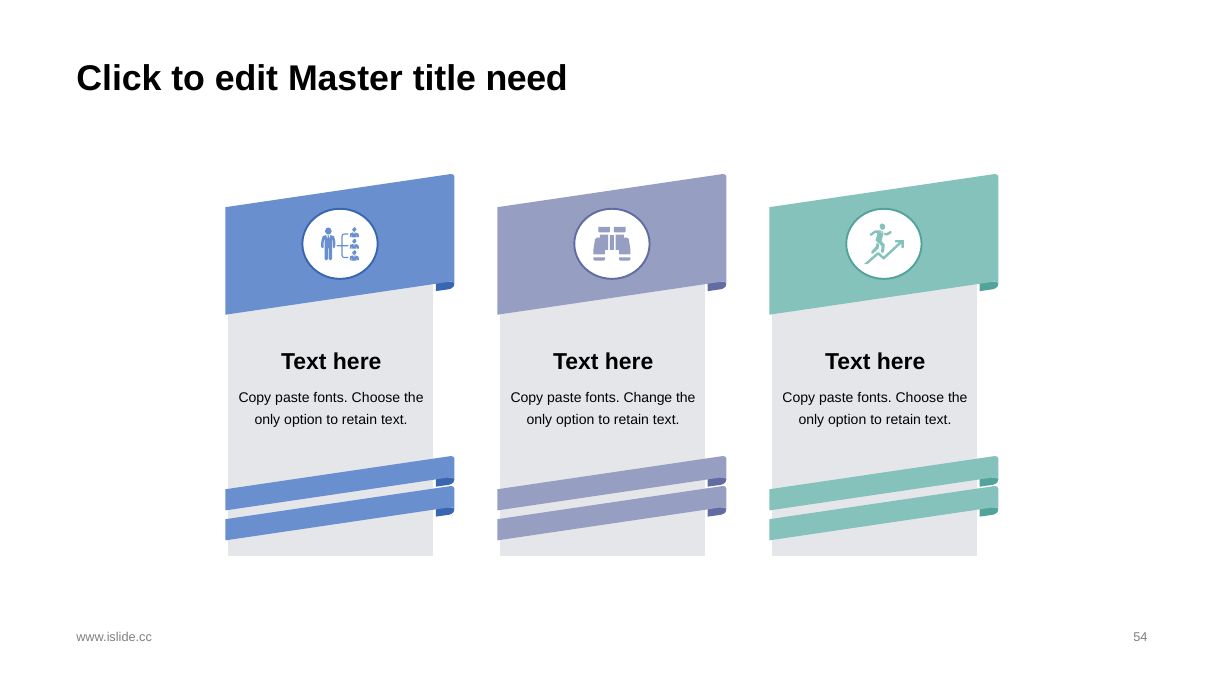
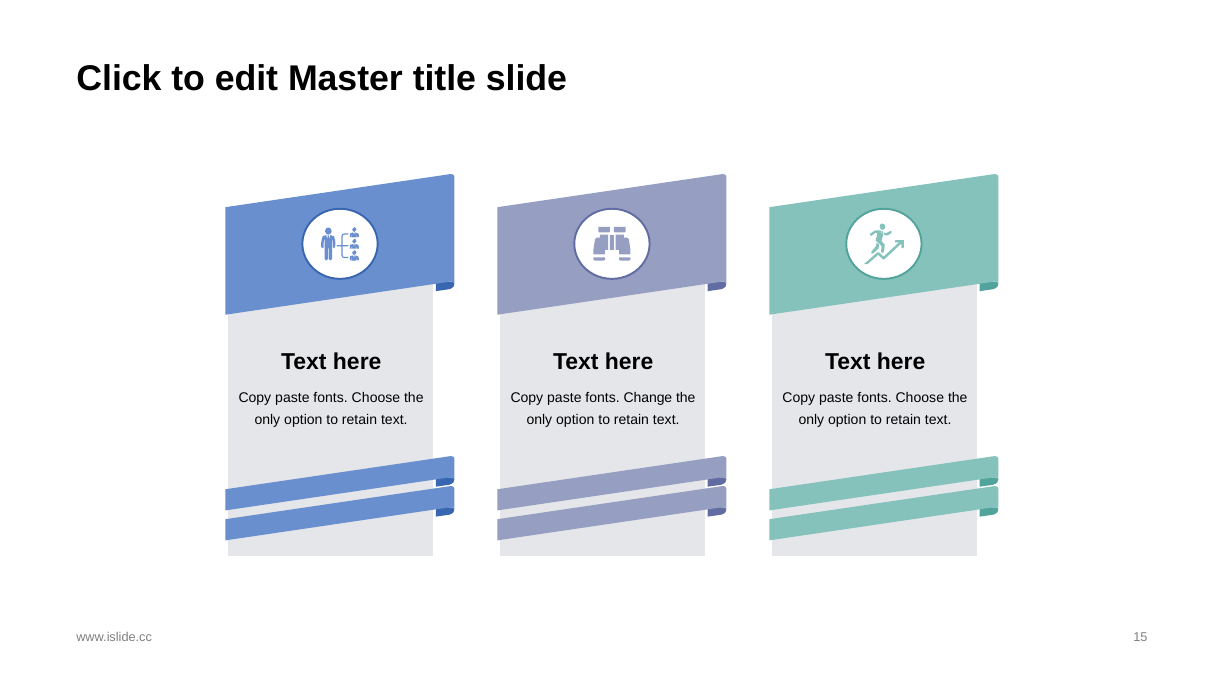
need: need -> slide
54: 54 -> 15
